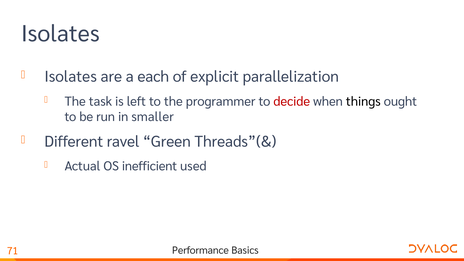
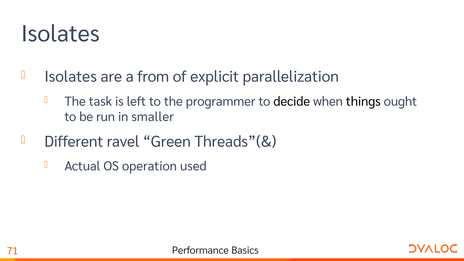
each: each -> from
decide colour: red -> black
inefficient: inefficient -> operation
